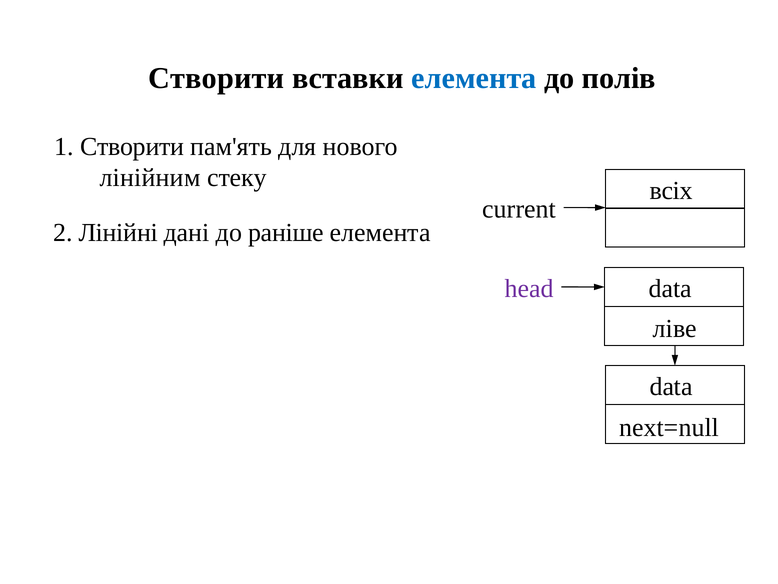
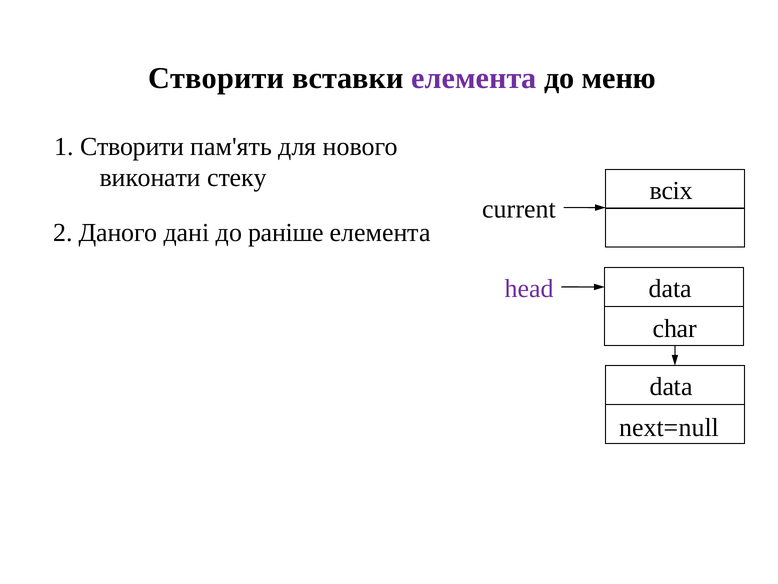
елемента at (474, 78) colour: blue -> purple
полів: полів -> меню
лінійним: лінійним -> виконати
Лінійні: Лінійні -> Даного
ліве: ліве -> char
